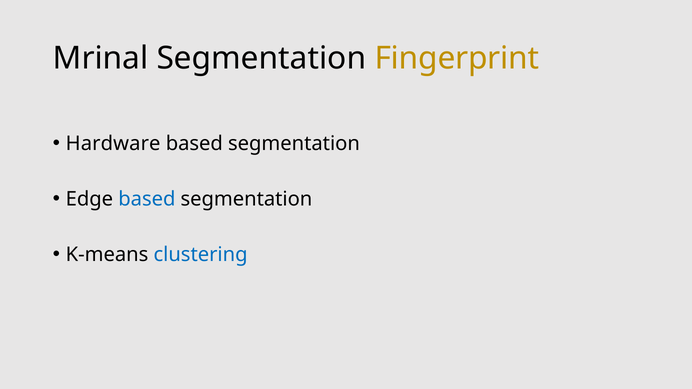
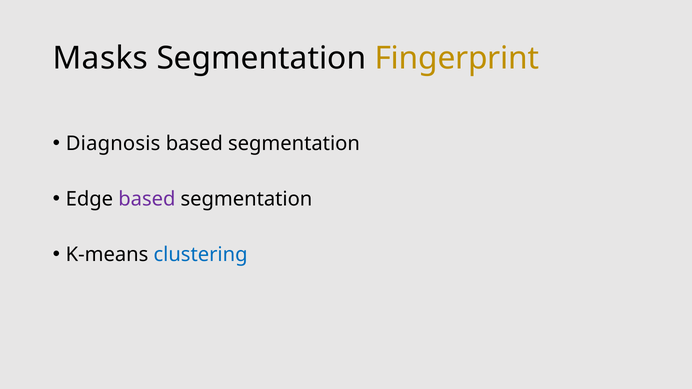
Mrinal: Mrinal -> Masks
Hardware: Hardware -> Diagnosis
based at (147, 199) colour: blue -> purple
